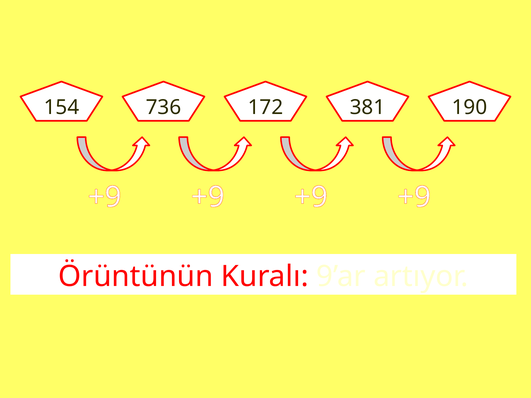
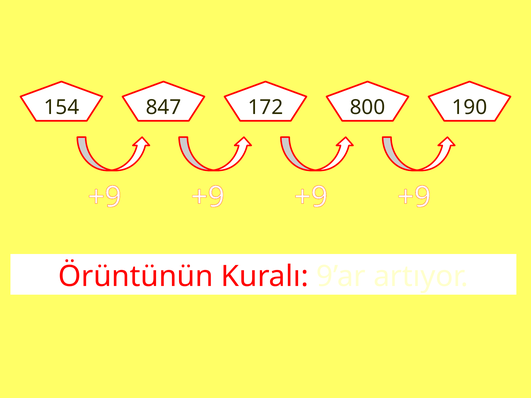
736: 736 -> 847
381: 381 -> 800
